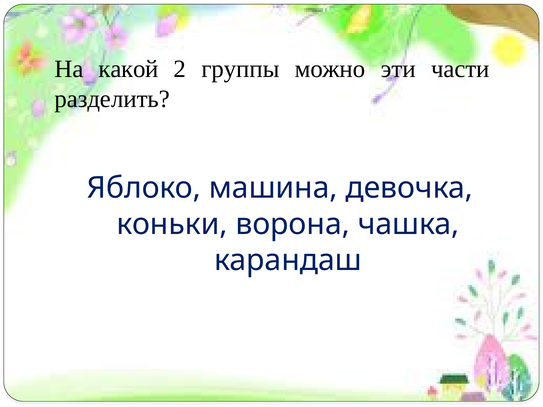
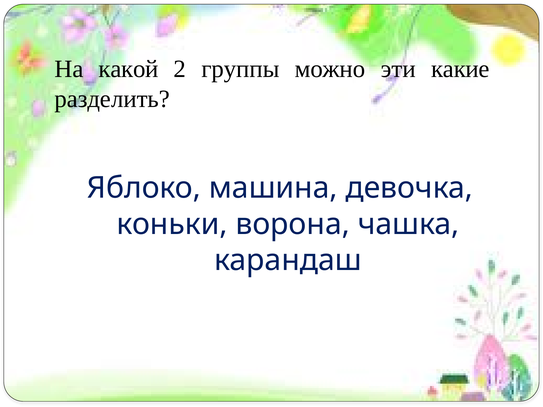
части: части -> какие
